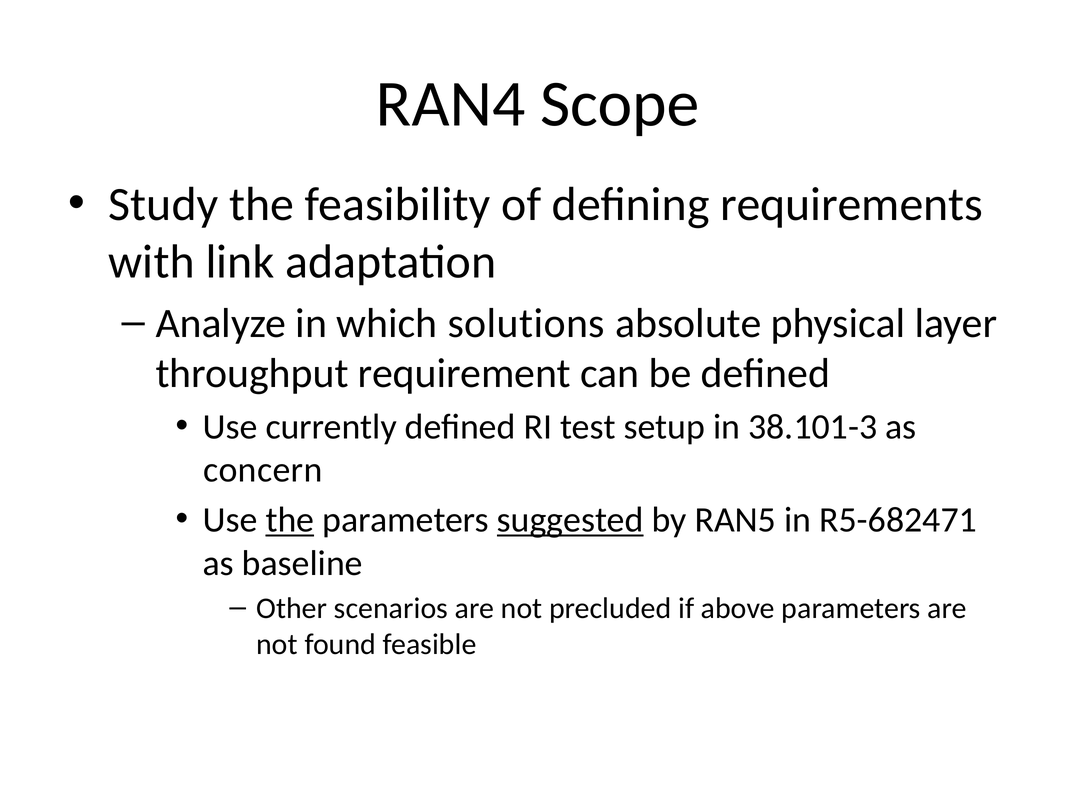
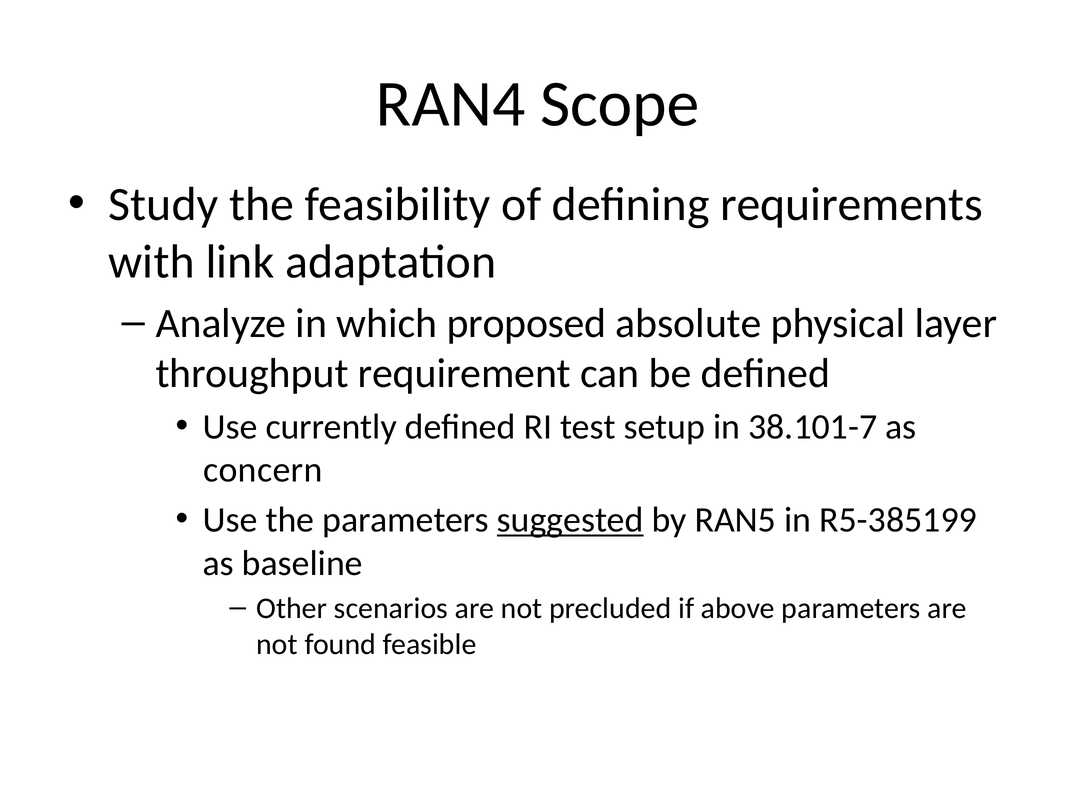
solutions: solutions -> proposed
38.101-3: 38.101-3 -> 38.101-7
the at (290, 520) underline: present -> none
R5-682471: R5-682471 -> R5-385199
